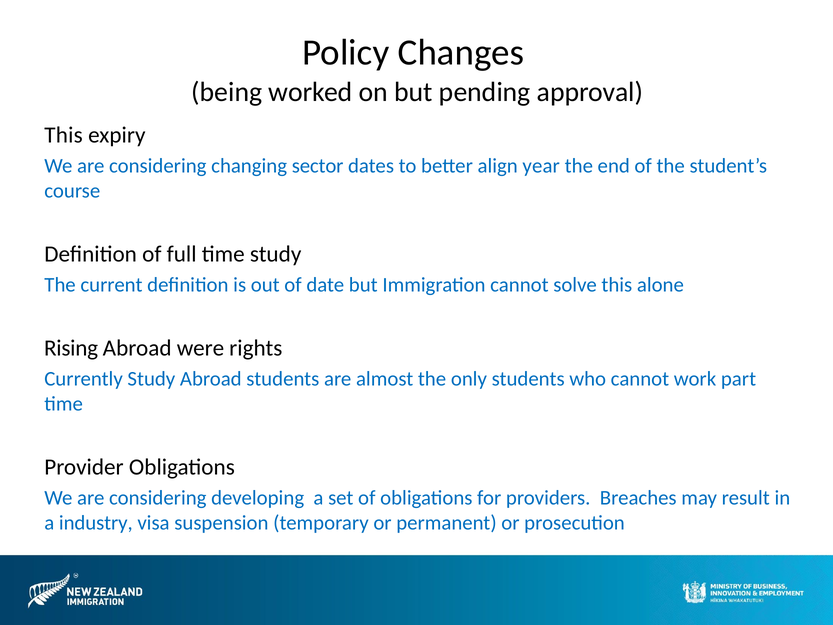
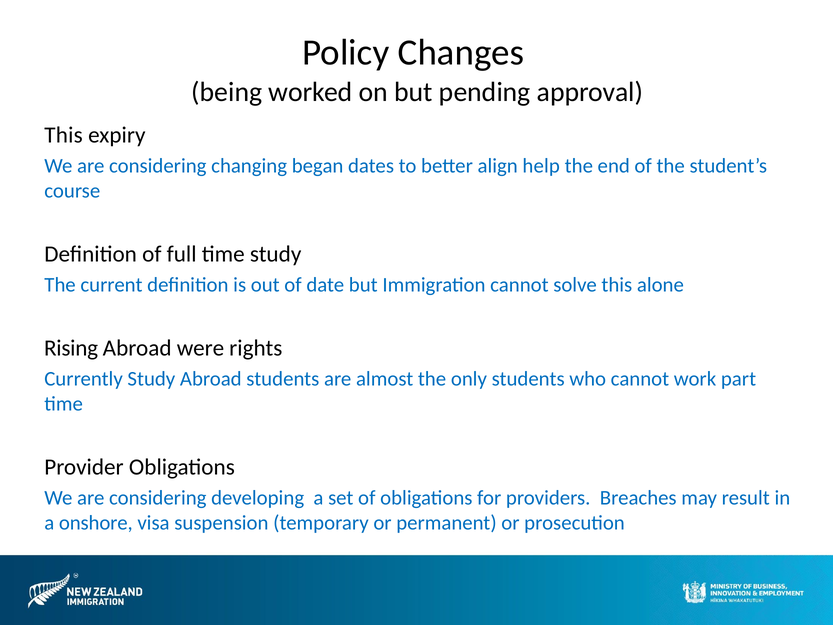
sector: sector -> began
year: year -> help
industry: industry -> onshore
